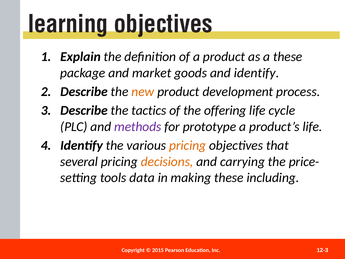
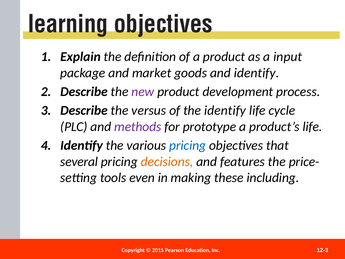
a these: these -> input
new colour: orange -> purple
tactics: tactics -> versus
the offering: offering -> identify
pricing at (188, 145) colour: orange -> blue
carrying: carrying -> features
data: data -> even
